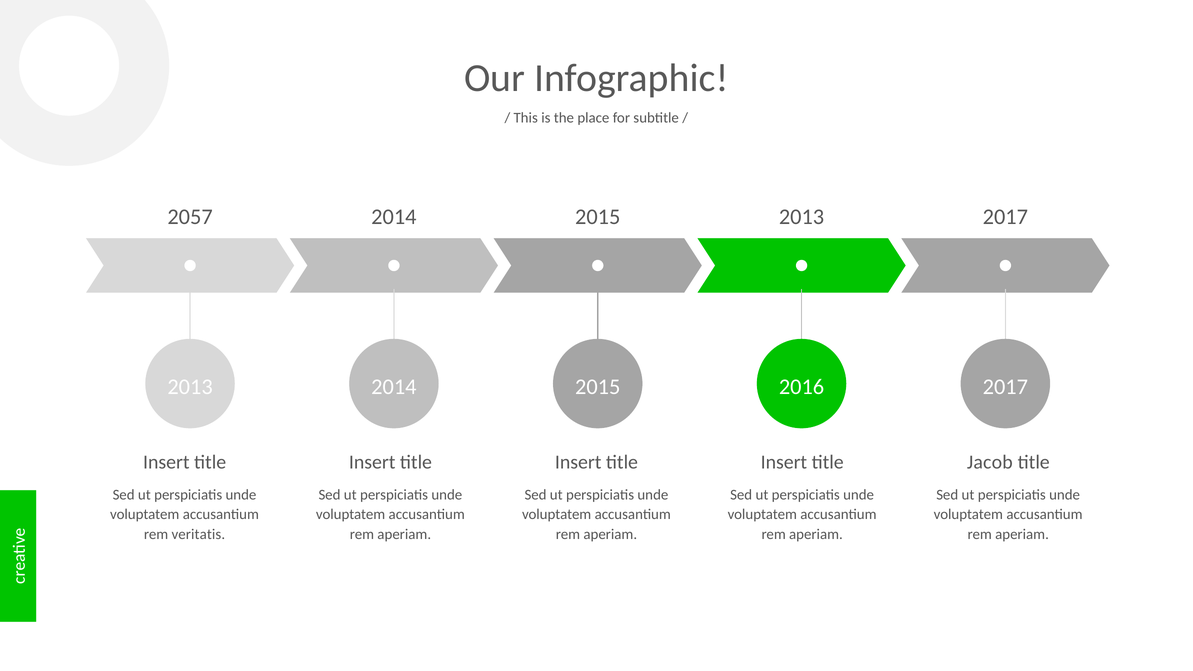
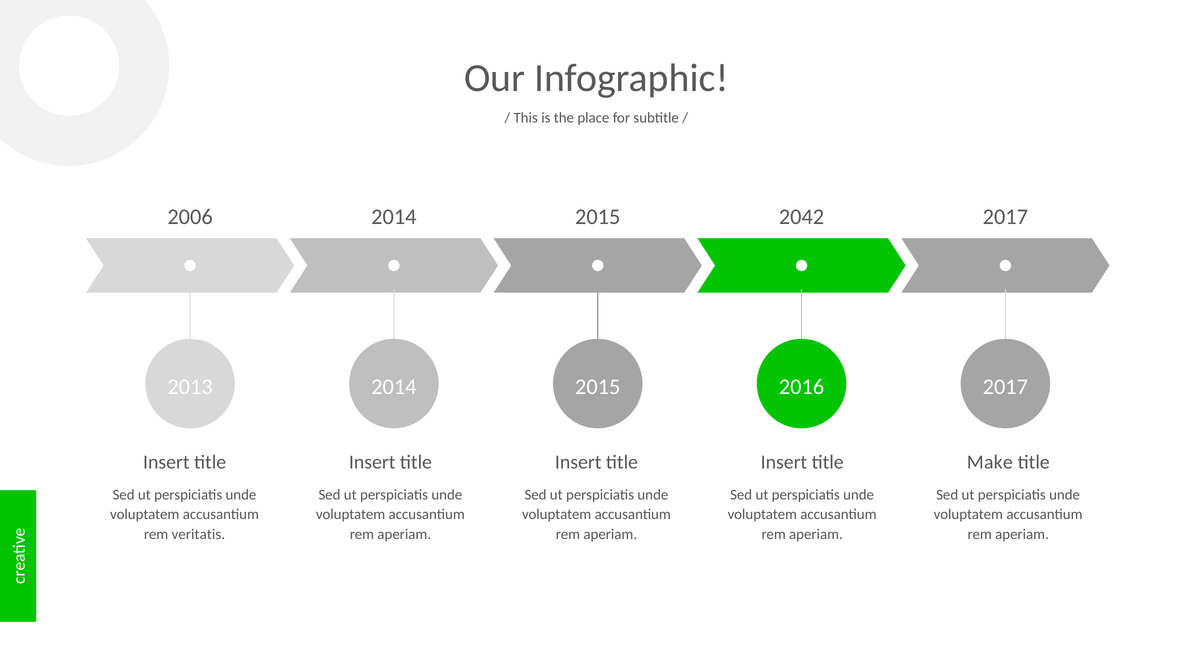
2057: 2057 -> 2006
2015 2013: 2013 -> 2042
Jacob: Jacob -> Make
